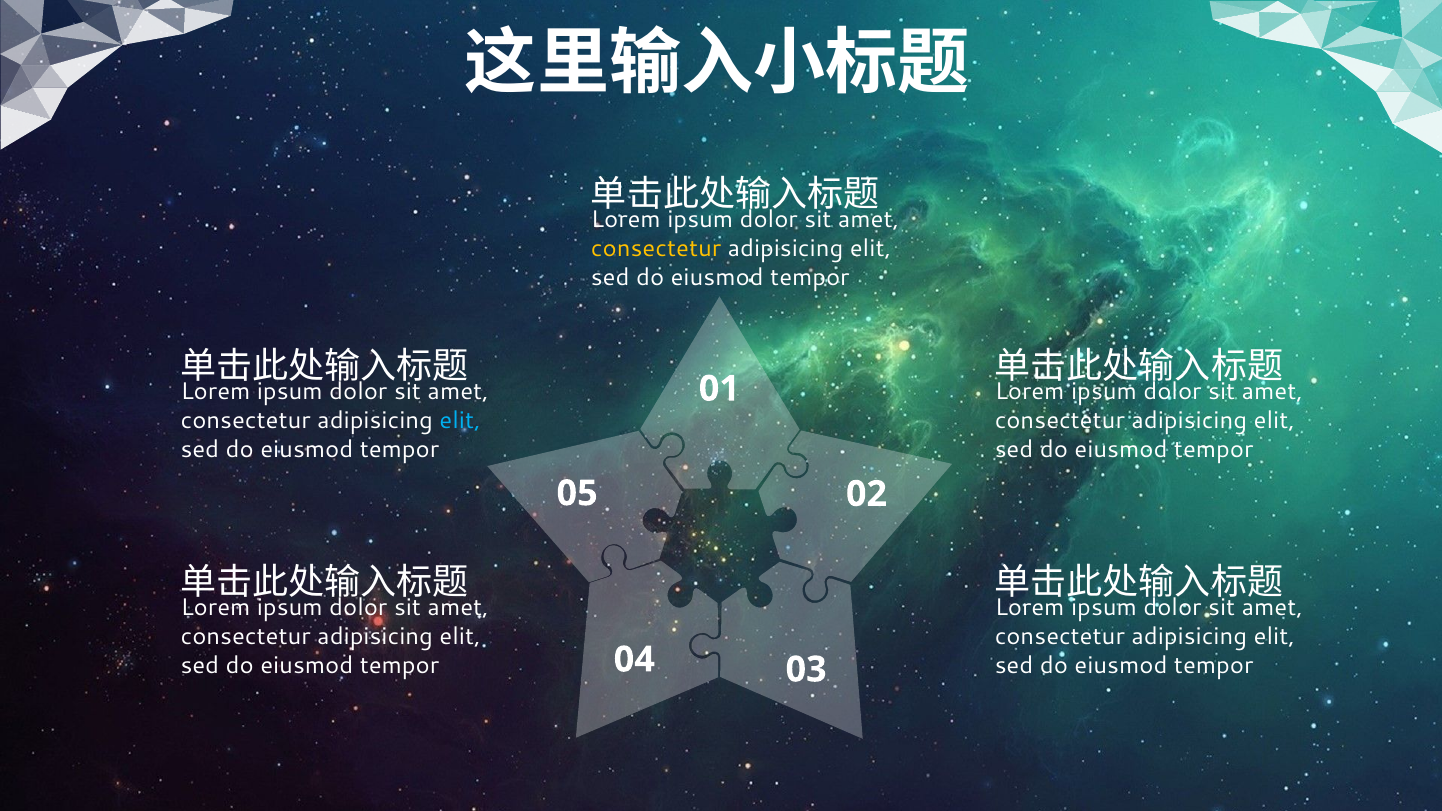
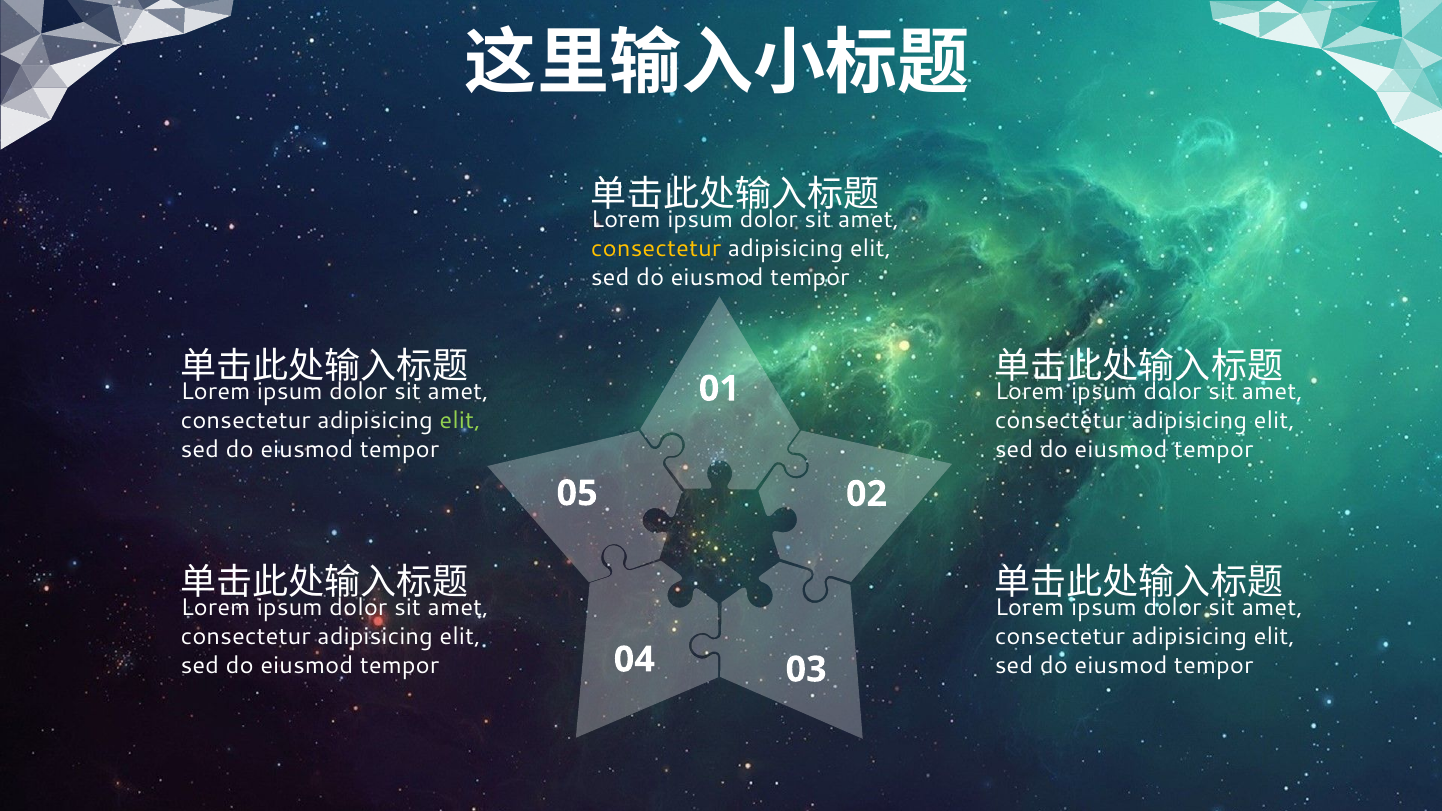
elit at (460, 421) colour: light blue -> light green
